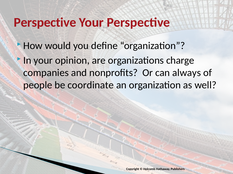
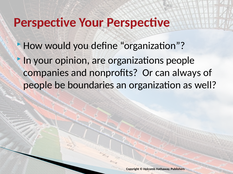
organizations charge: charge -> people
coordinate: coordinate -> boundaries
